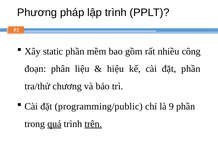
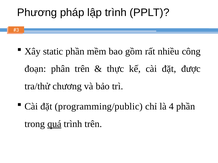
phân liệu: liệu -> trên
hiệu: hiệu -> thực
đặt phần: phần -> được
9: 9 -> 4
trên at (93, 124) underline: present -> none
